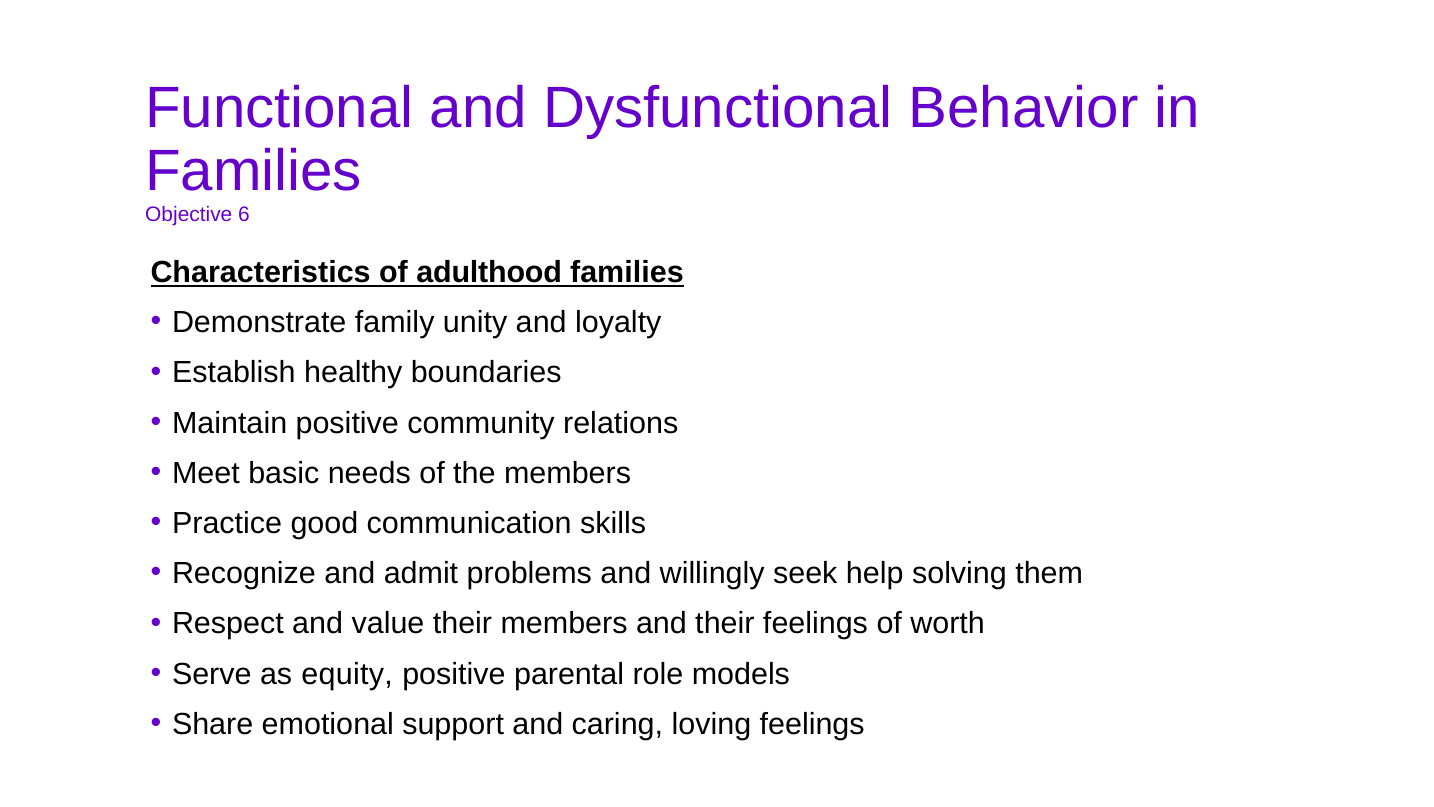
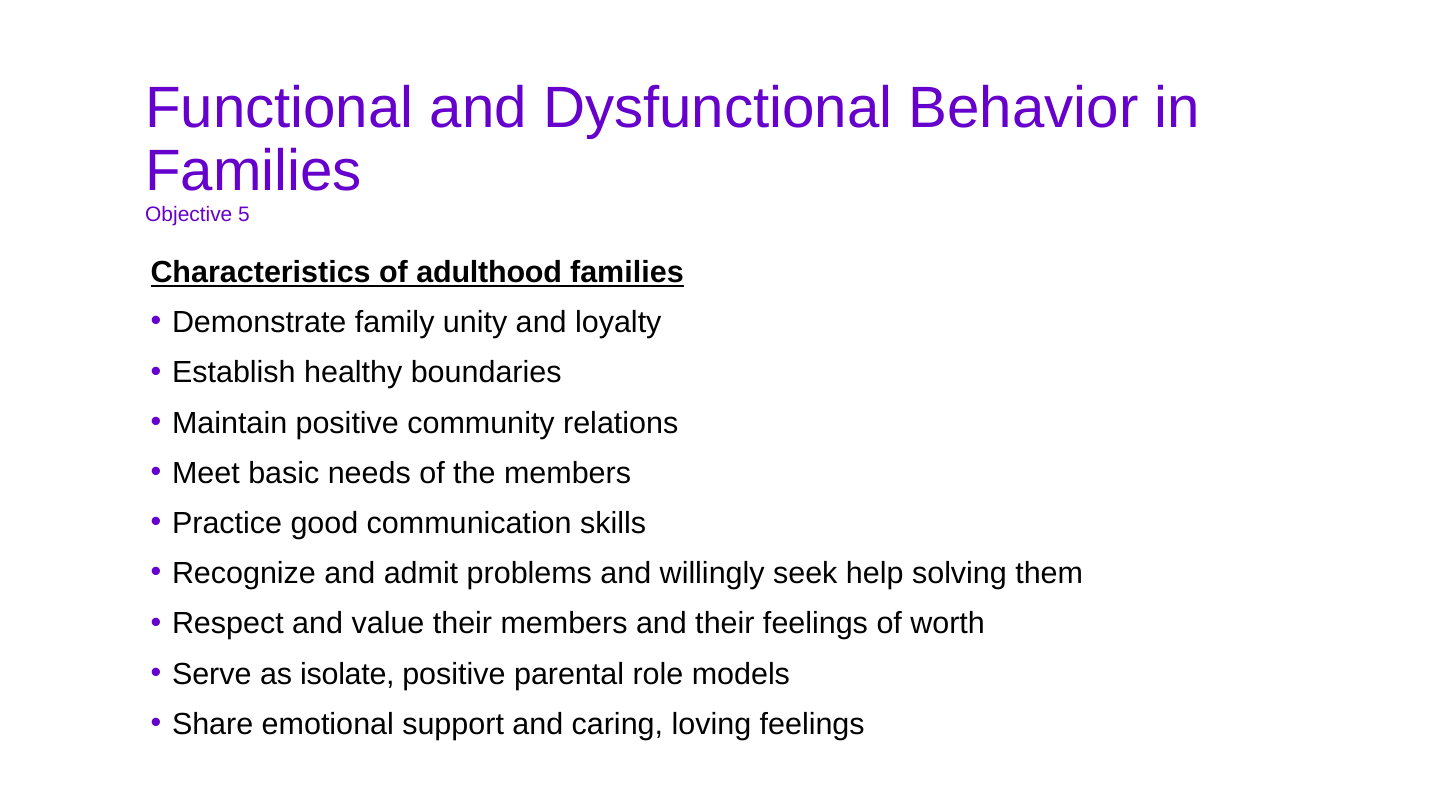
6: 6 -> 5
equity: equity -> isolate
